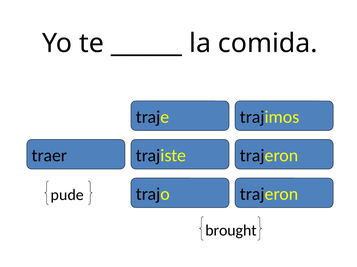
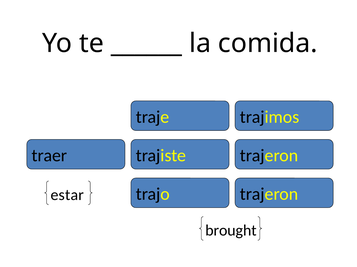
pude: pude -> estar
